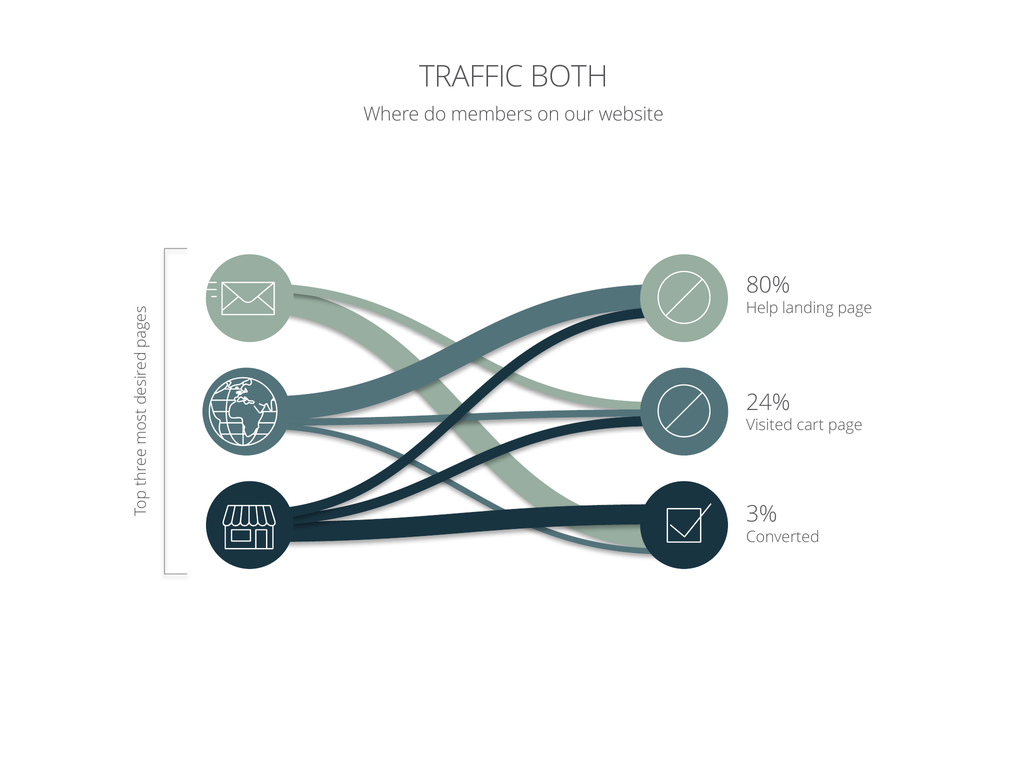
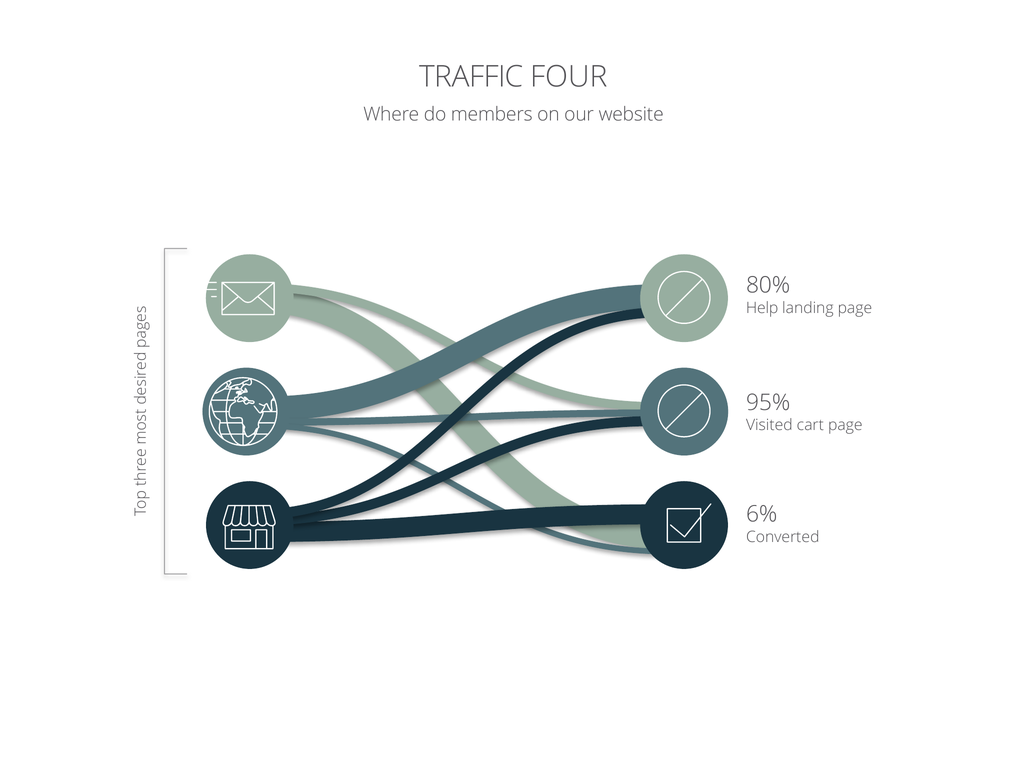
BOTH: BOTH -> FOUR
24%: 24% -> 95%
3%: 3% -> 6%
